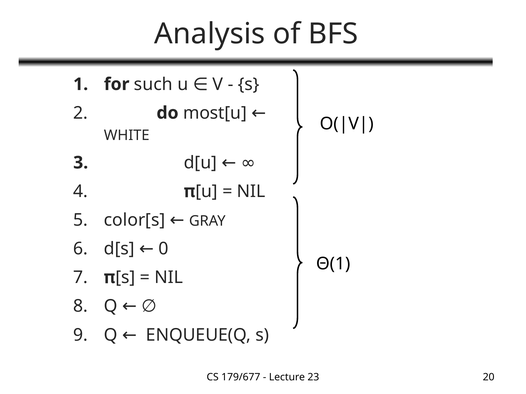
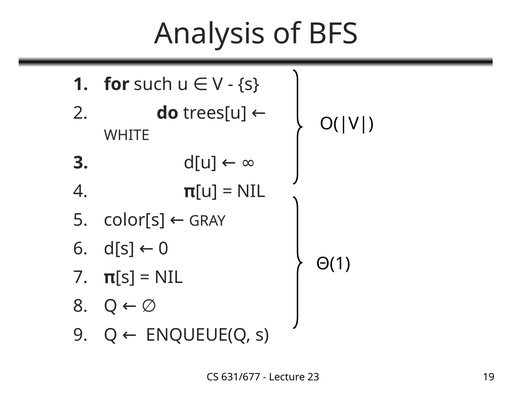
most[u: most[u -> trees[u
179/677: 179/677 -> 631/677
20: 20 -> 19
